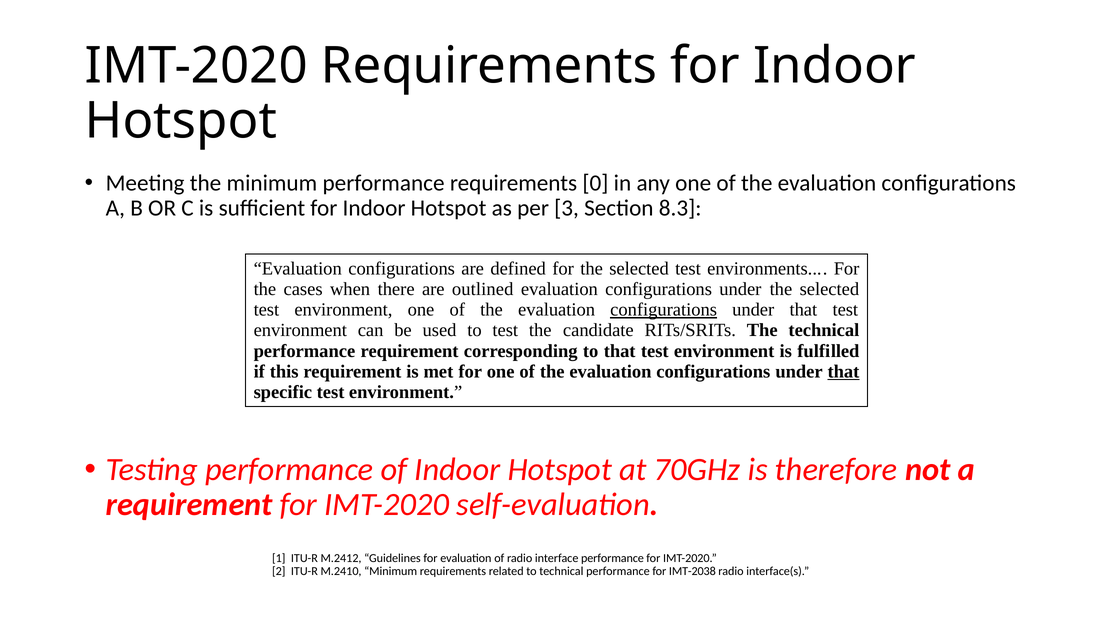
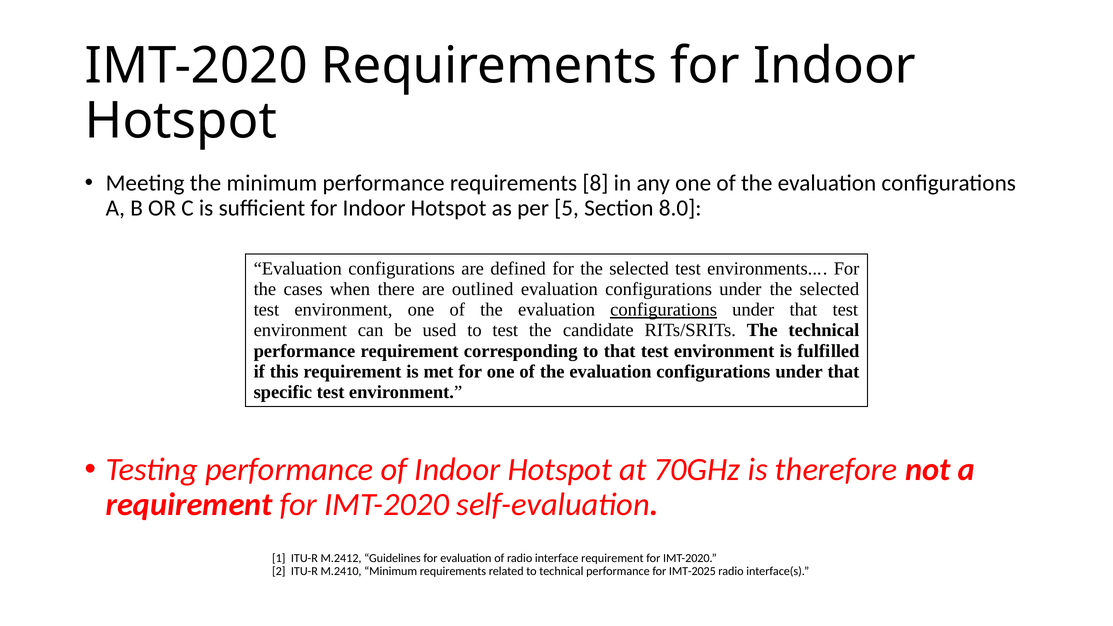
0: 0 -> 8
3: 3 -> 5
8.3: 8.3 -> 8.0
that at (843, 372) underline: present -> none
interface performance: performance -> requirement
IMT-2038: IMT-2038 -> IMT-2025
